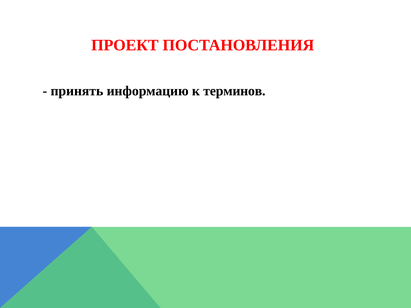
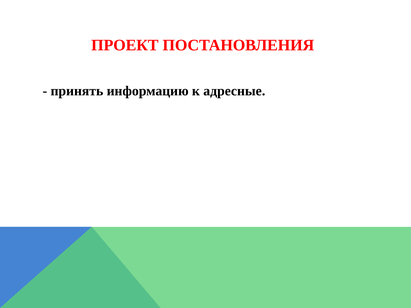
терминов: терминов -> адресные
